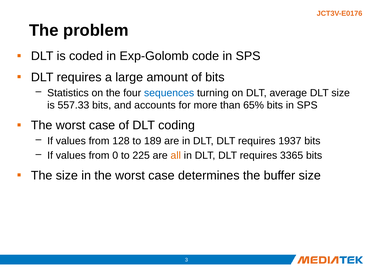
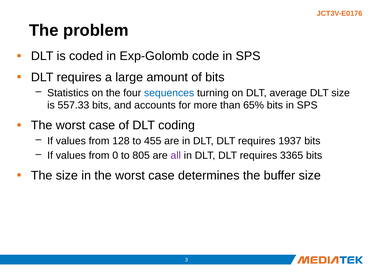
189: 189 -> 455
225: 225 -> 805
all colour: orange -> purple
